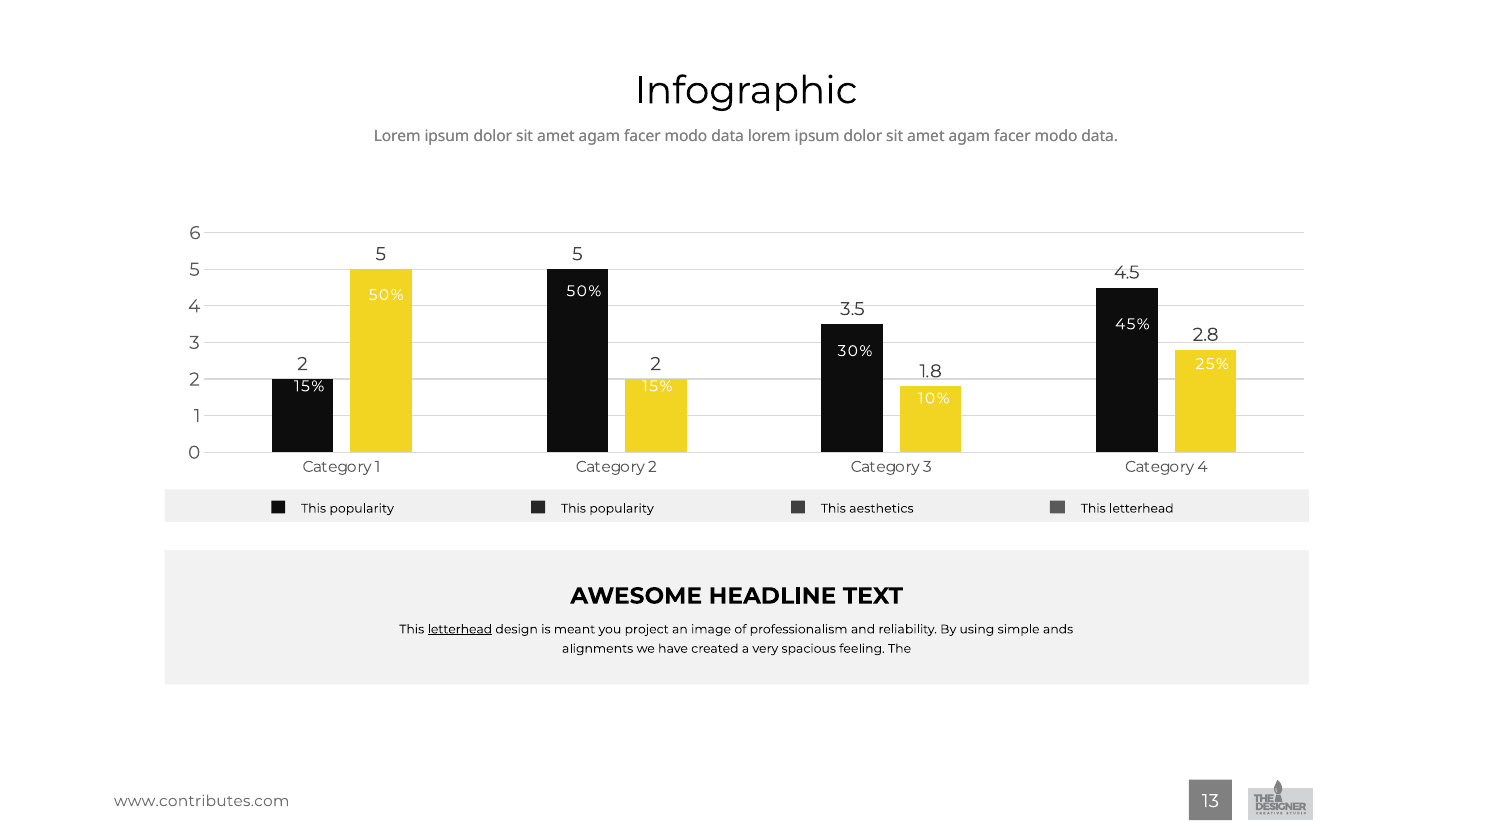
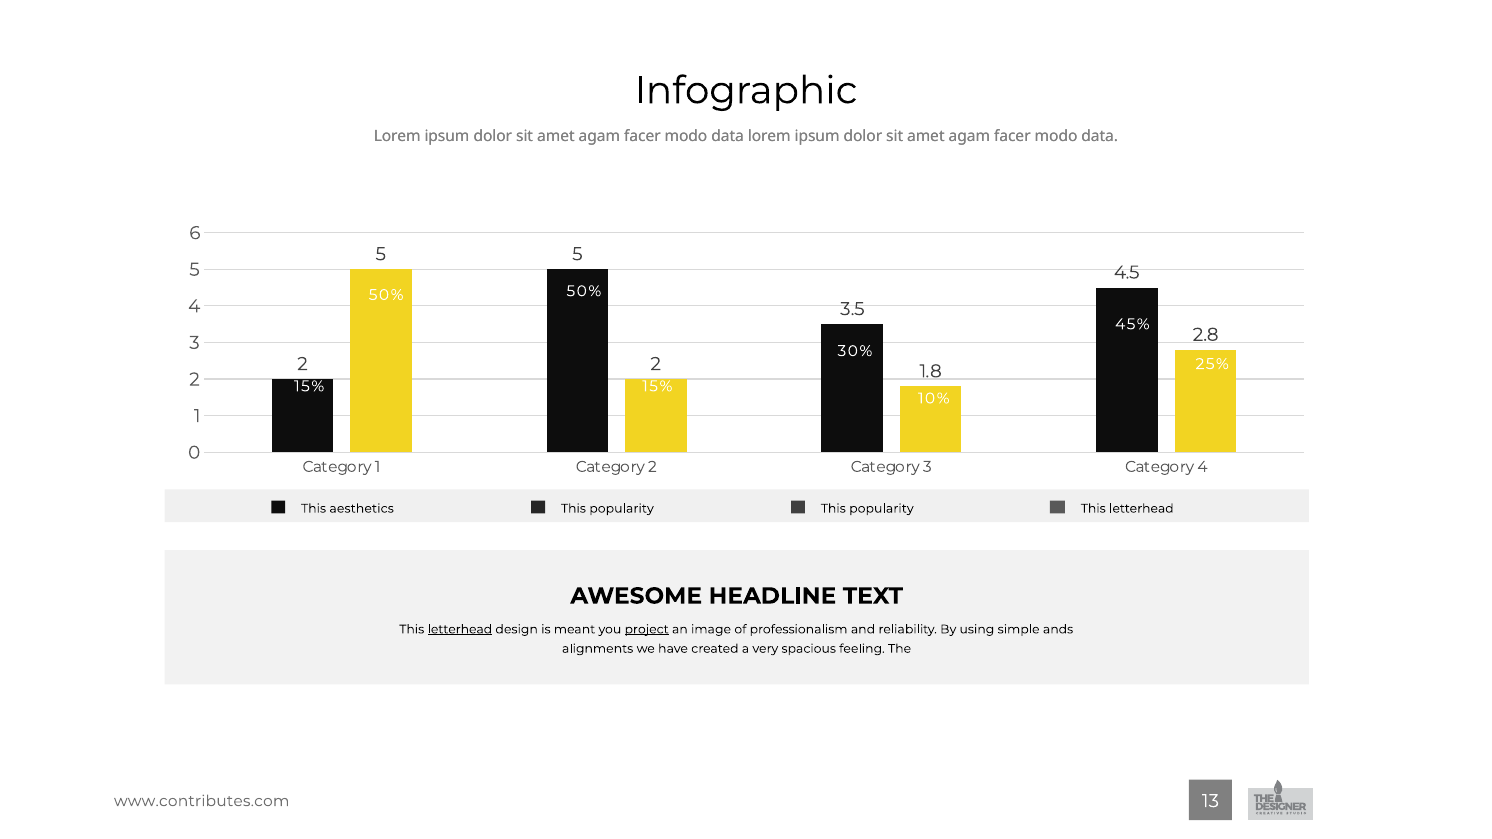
popularity at (362, 509): popularity -> aesthetics
aesthetics at (881, 509): aesthetics -> popularity
project underline: none -> present
